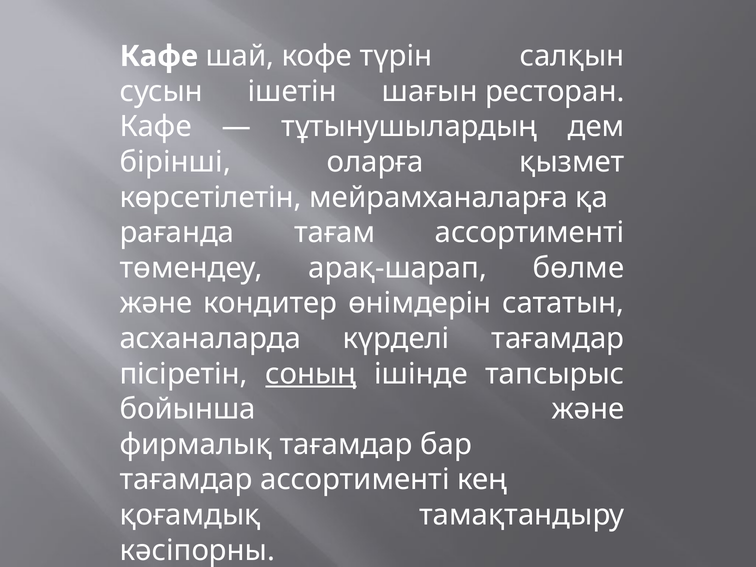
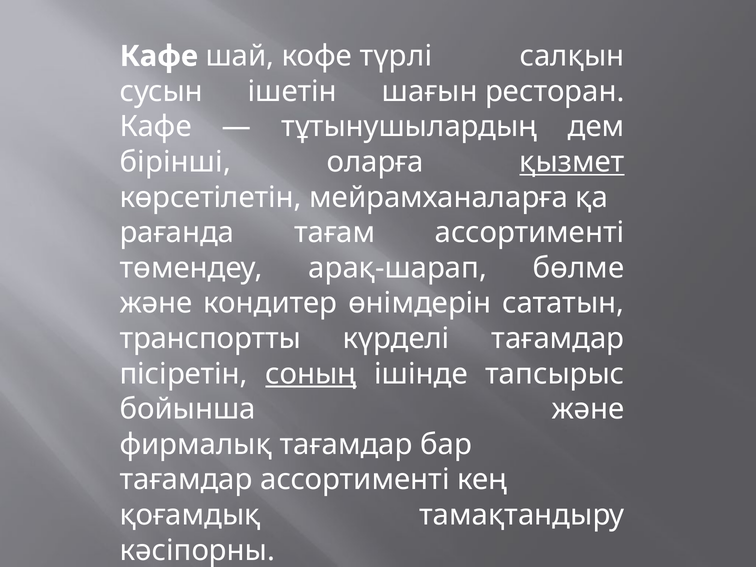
түрін: түрін -> түрлі
қызмет underline: none -> present
асханаларда: асханаларда -> транспортты
